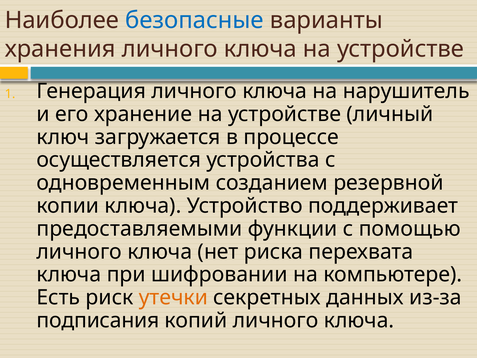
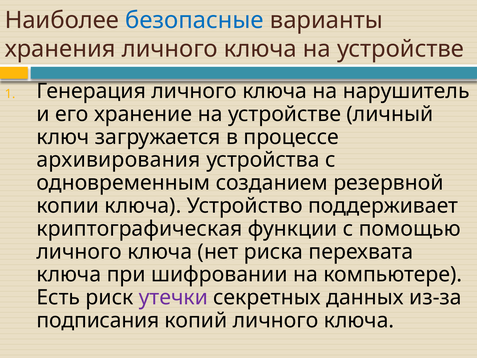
осуществляется: осуществляется -> архивирования
предоставляемыми: предоставляемыми -> криптографическая
утечки colour: orange -> purple
